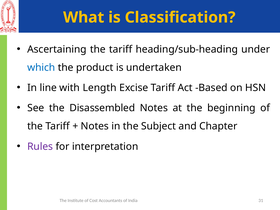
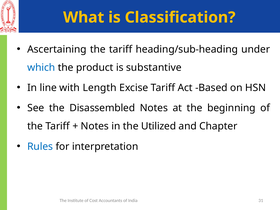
undertaken: undertaken -> substantive
Subject: Subject -> Utilized
Rules colour: purple -> blue
